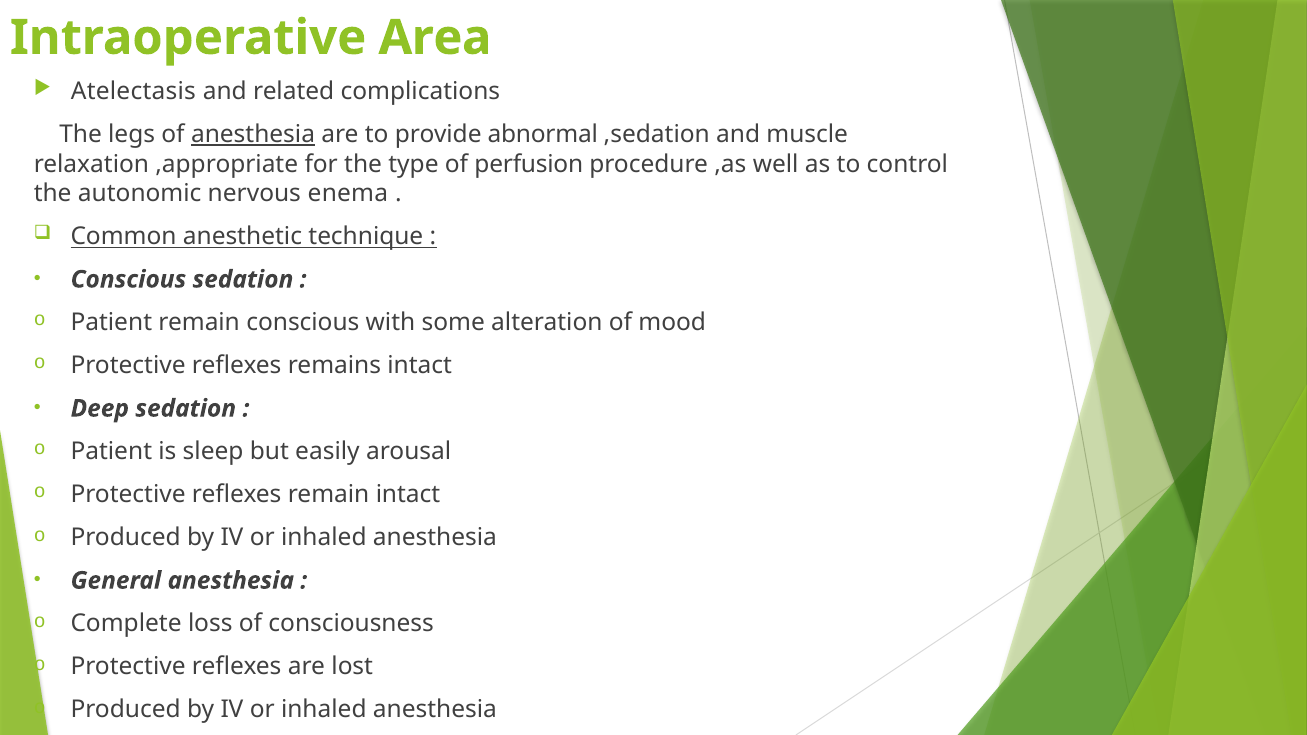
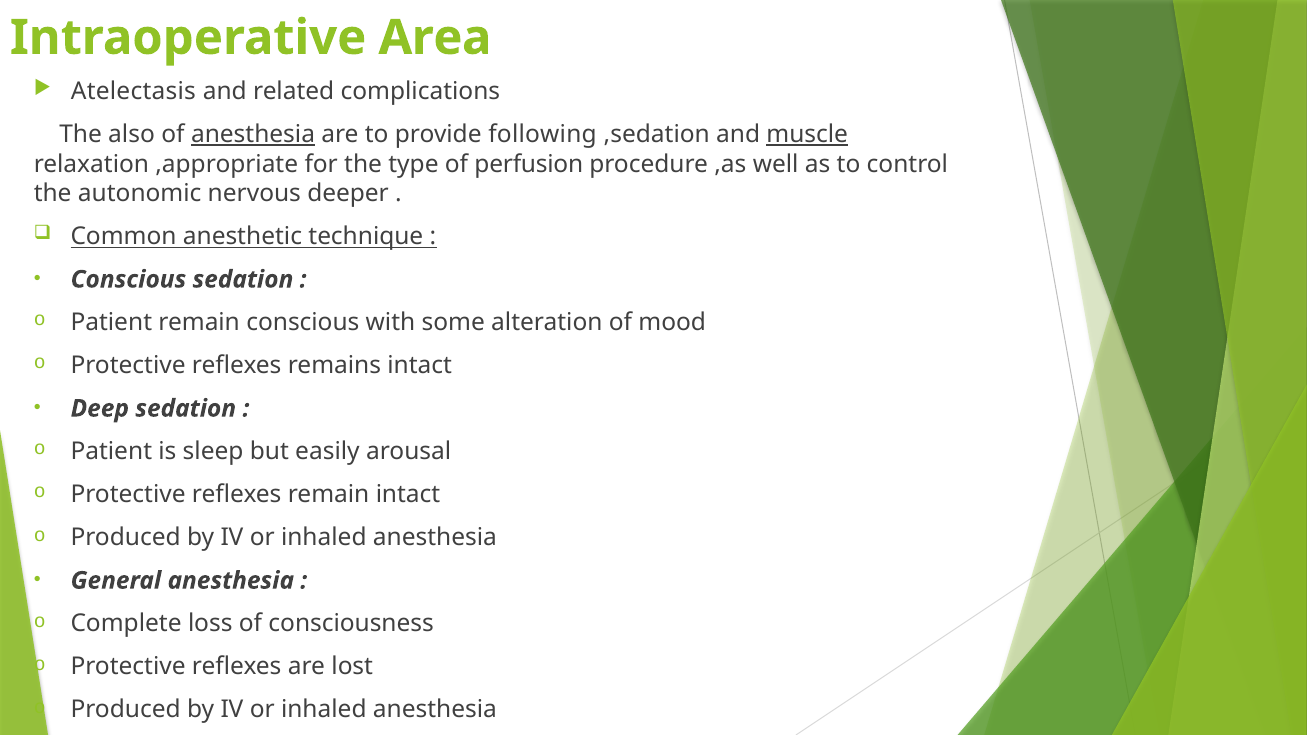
legs: legs -> also
abnormal: abnormal -> following
muscle underline: none -> present
enema: enema -> deeper
